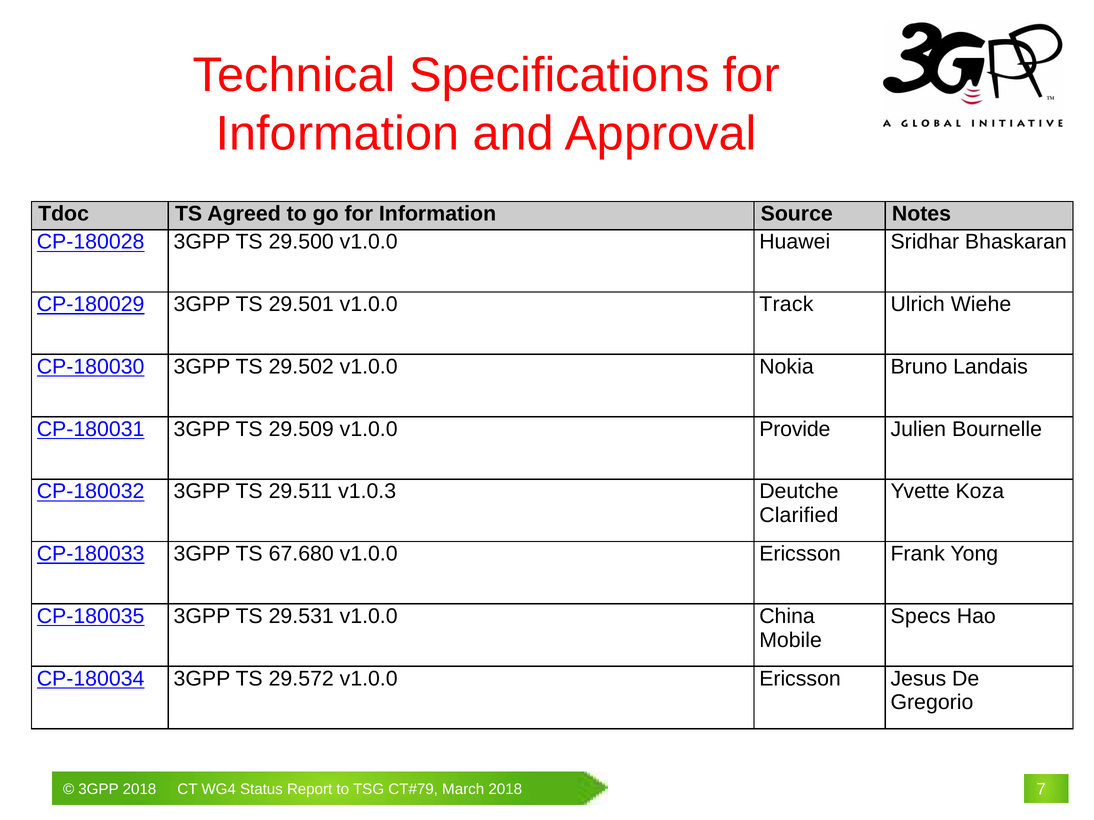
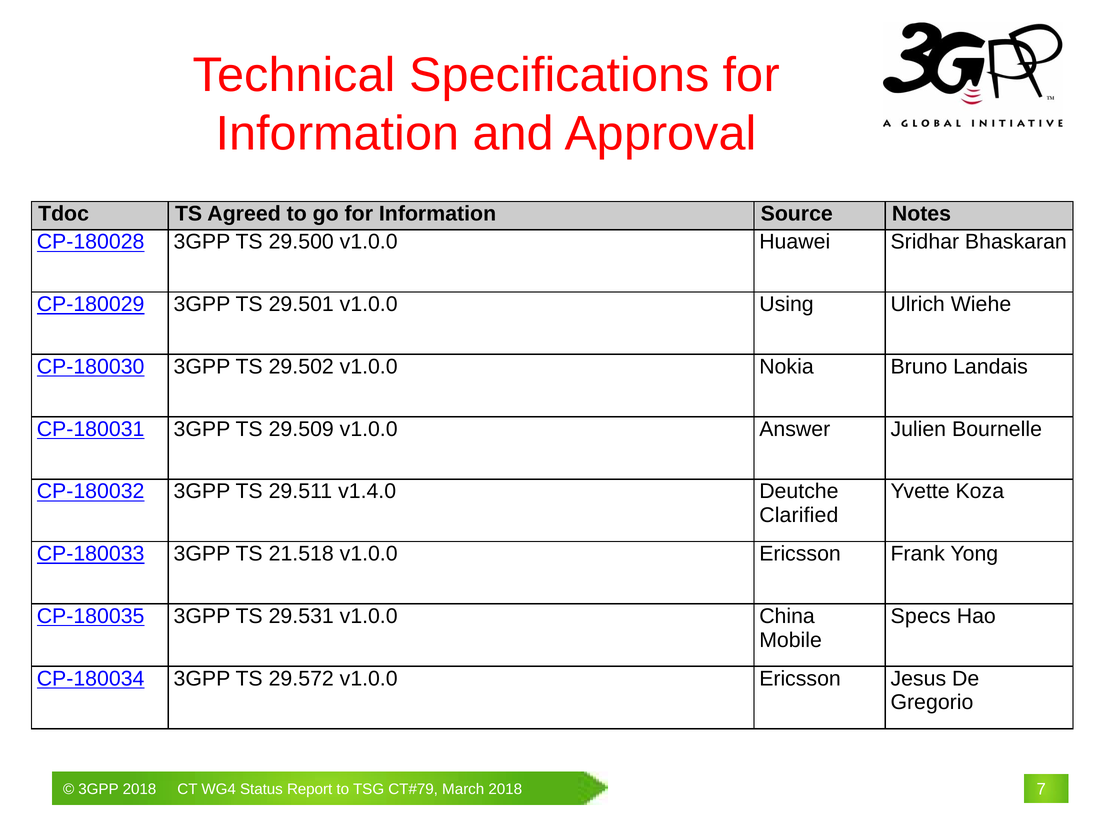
Track: Track -> Using
Provide: Provide -> Answer
v1.0.3: v1.0.3 -> v1.4.0
67.680: 67.680 -> 21.518
